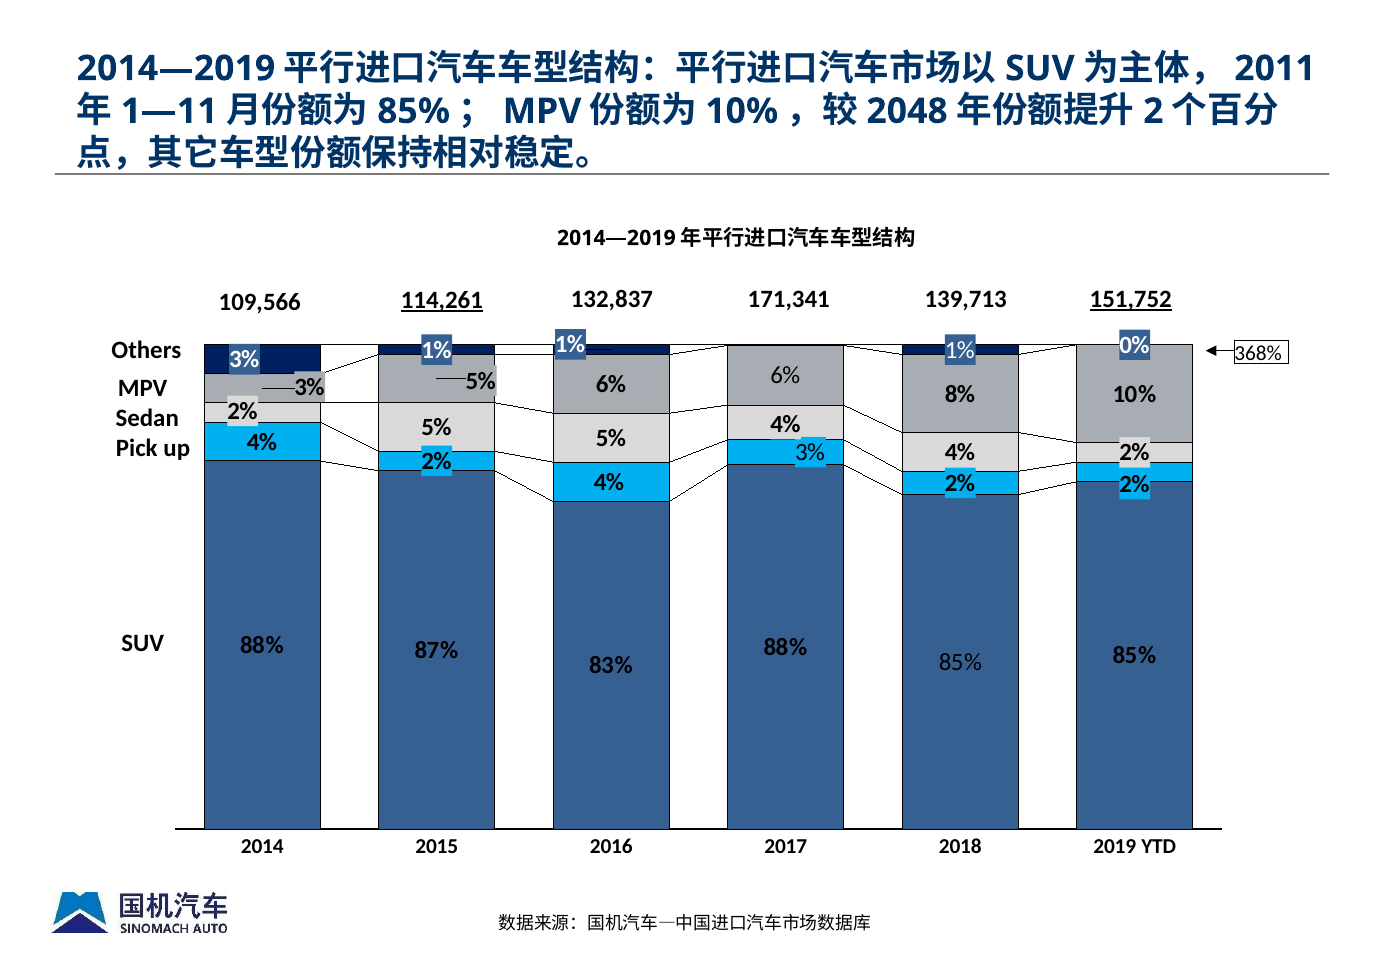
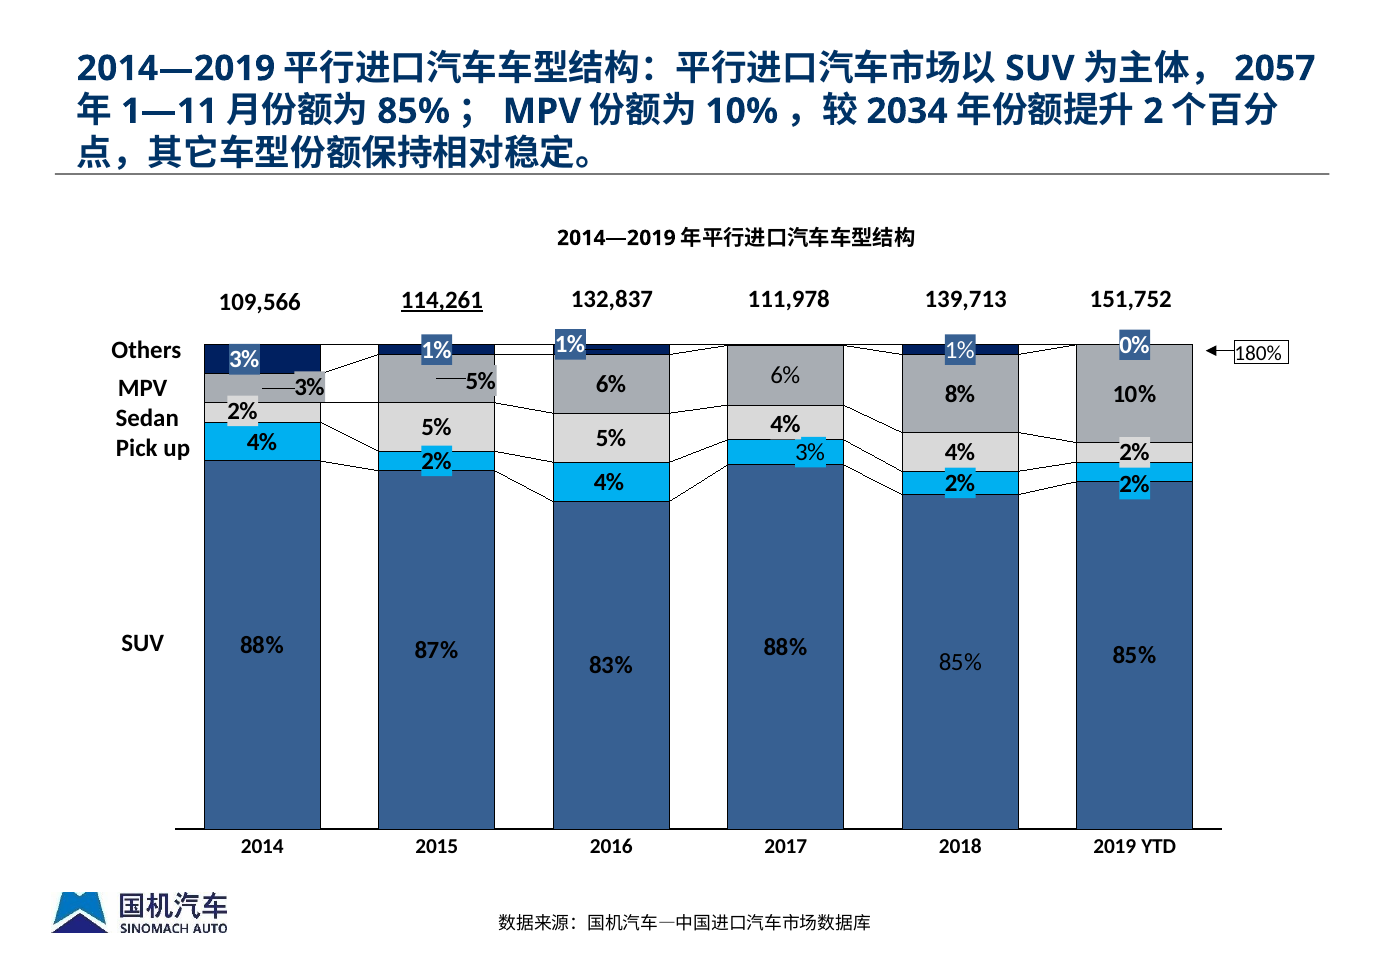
2011: 2011 -> 2057
2048: 2048 -> 2034
171,341: 171,341 -> 111,978
151,752 underline: present -> none
368%: 368% -> 180%
